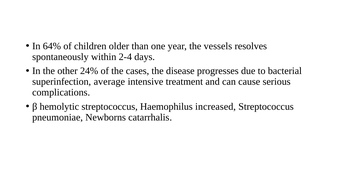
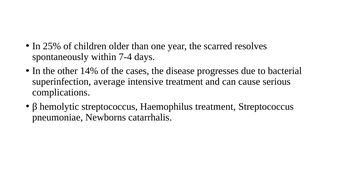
64%: 64% -> 25%
vessels: vessels -> scarred
2-4: 2-4 -> 7-4
24%: 24% -> 14%
Haemophilus increased: increased -> treatment
